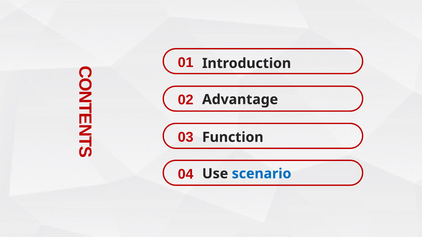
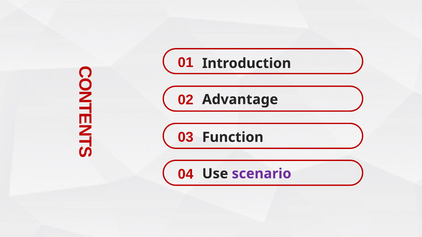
scenario colour: blue -> purple
